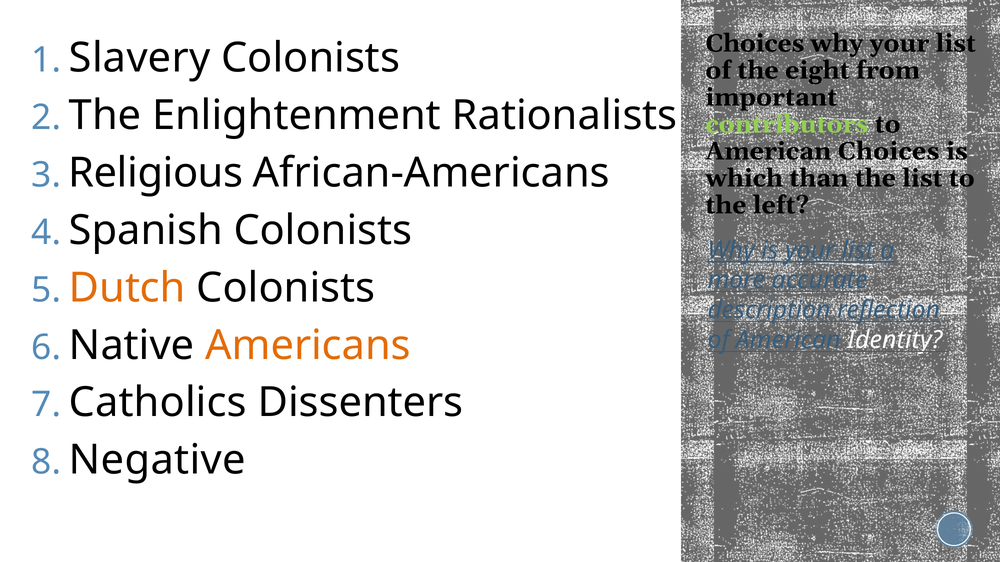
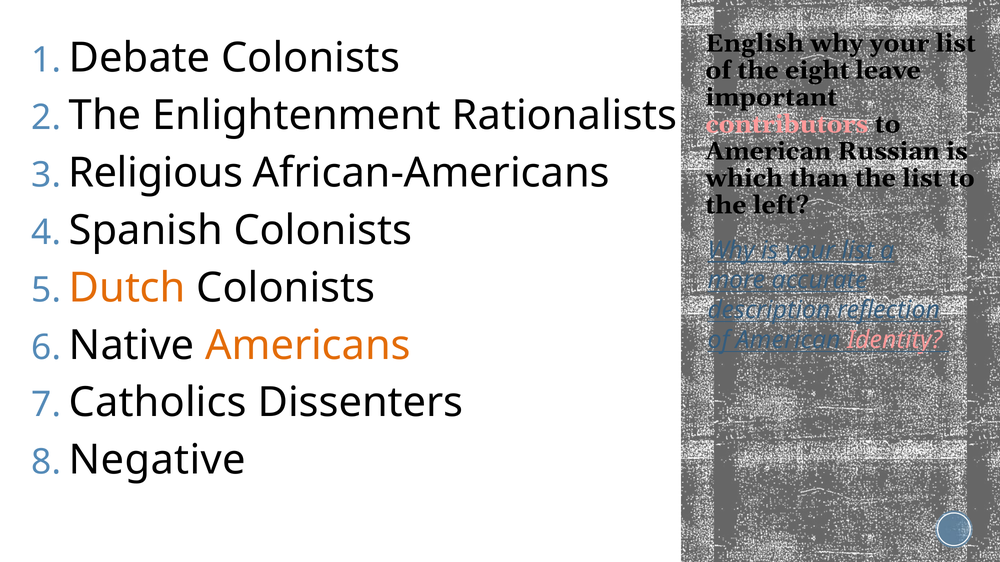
Choices at (755, 43): Choices -> English
Slavery: Slavery -> Debate
from: from -> leave
contributors colour: light green -> pink
American Choices: Choices -> Russian
Identity colour: white -> pink
